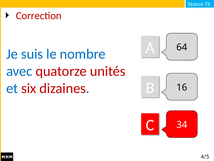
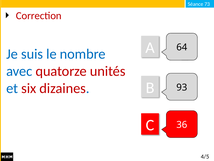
16: 16 -> 93
34: 34 -> 36
